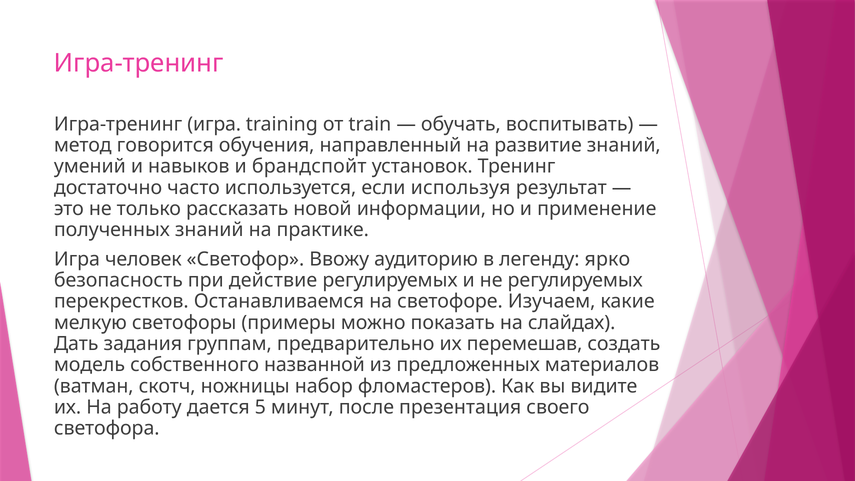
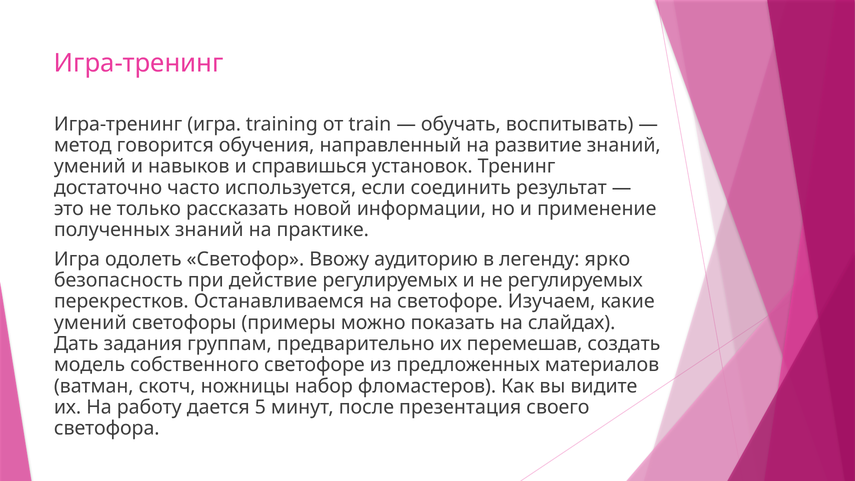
брандспойт: брандспойт -> справишься
используя: используя -> соединить
человек: человек -> одолеть
мелкую at (90, 323): мелкую -> умений
собственного названной: названной -> светофоре
